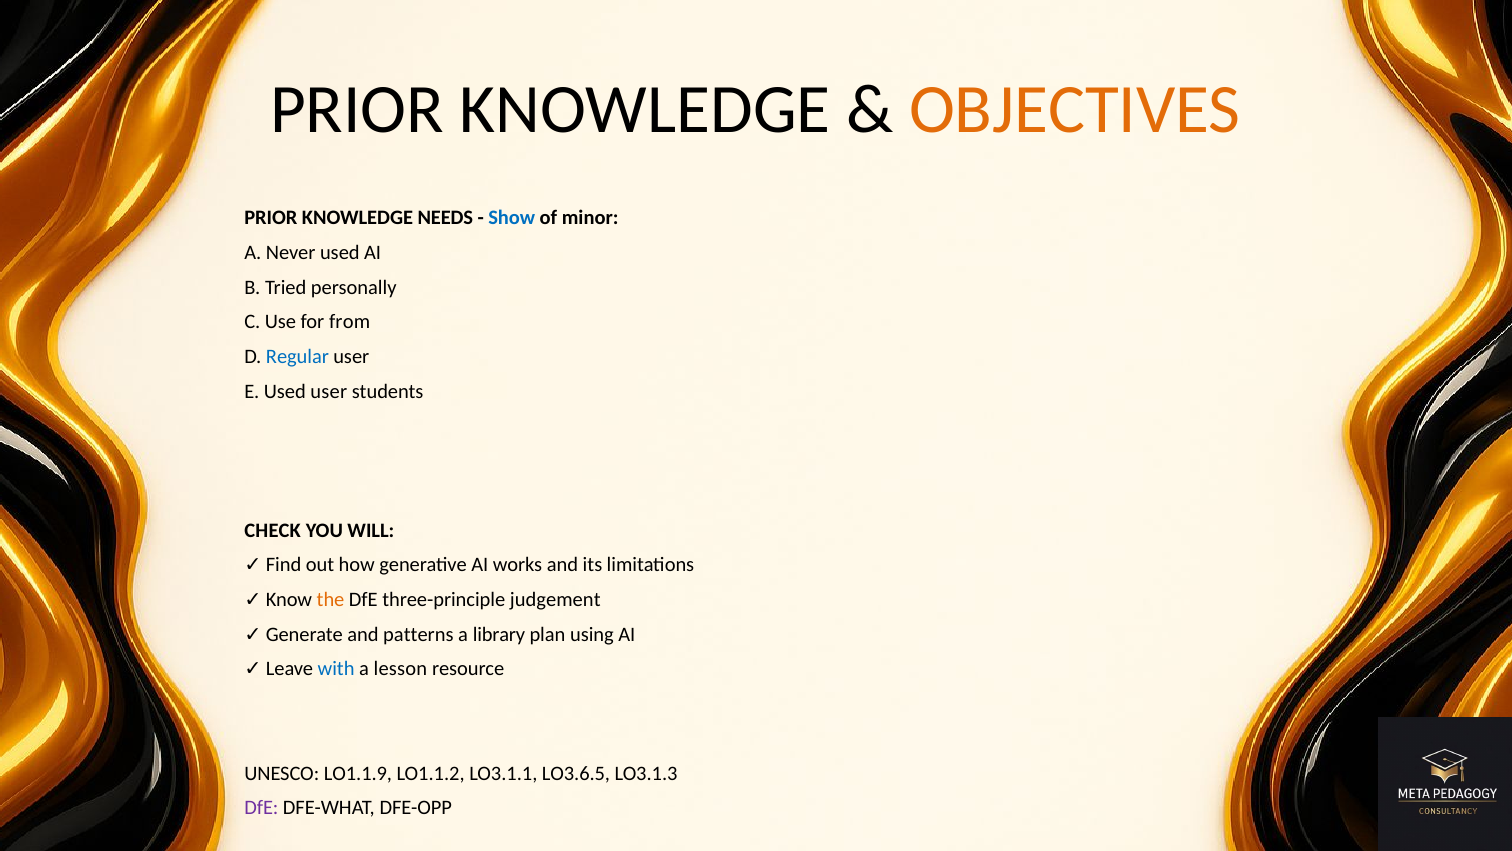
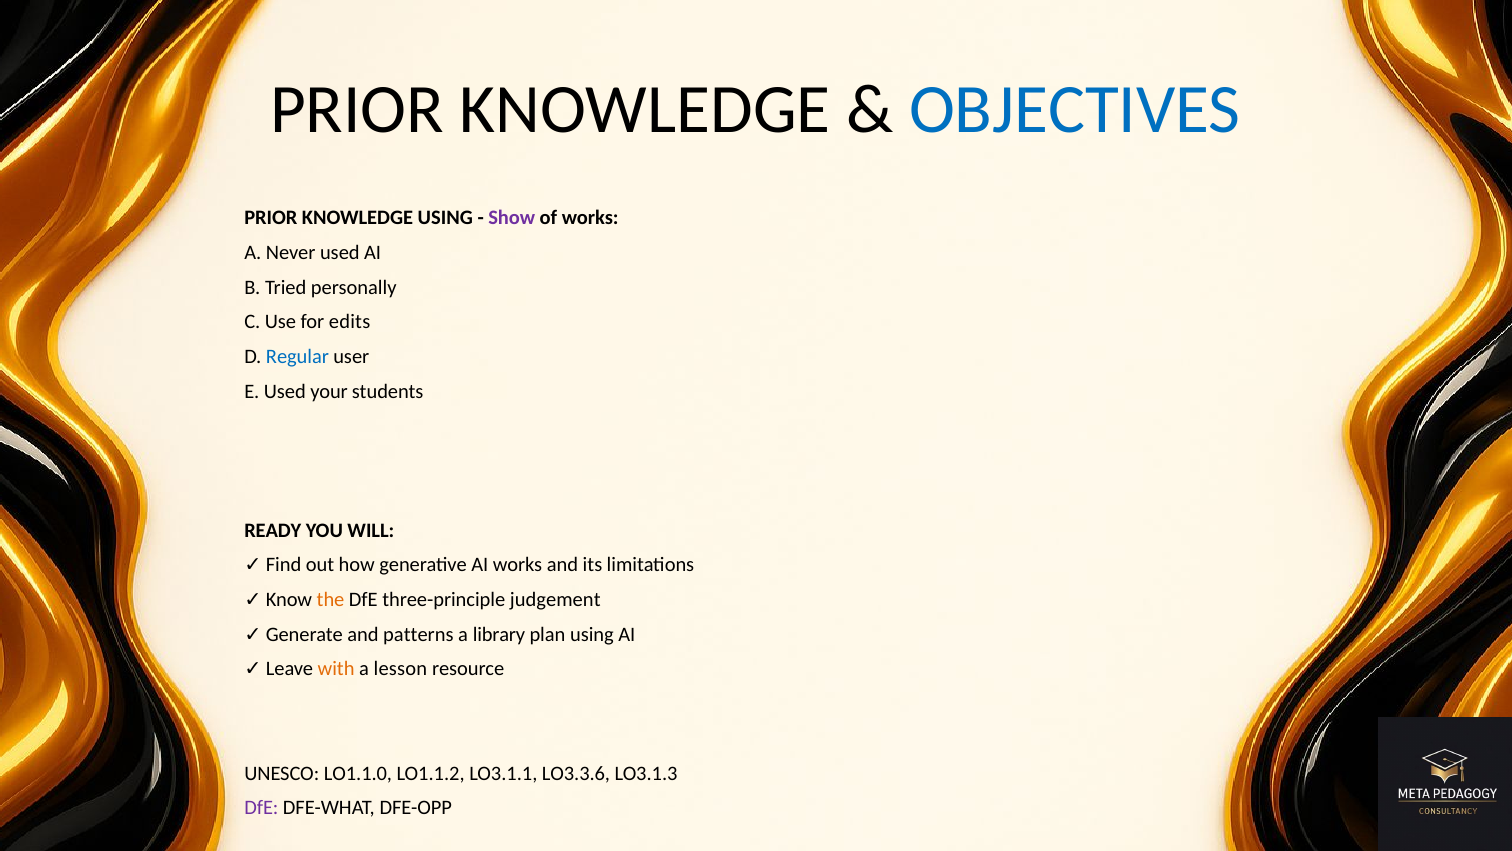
OBJECTIVES colour: orange -> blue
KNOWLEDGE NEEDS: NEEDS -> USING
Show colour: blue -> purple
of minor: minor -> works
from: from -> edits
Used user: user -> your
CHECK: CHECK -> READY
with colour: blue -> orange
LO1.1.9: LO1.1.9 -> LO1.1.0
LO3.6.5: LO3.6.5 -> LO3.3.6
